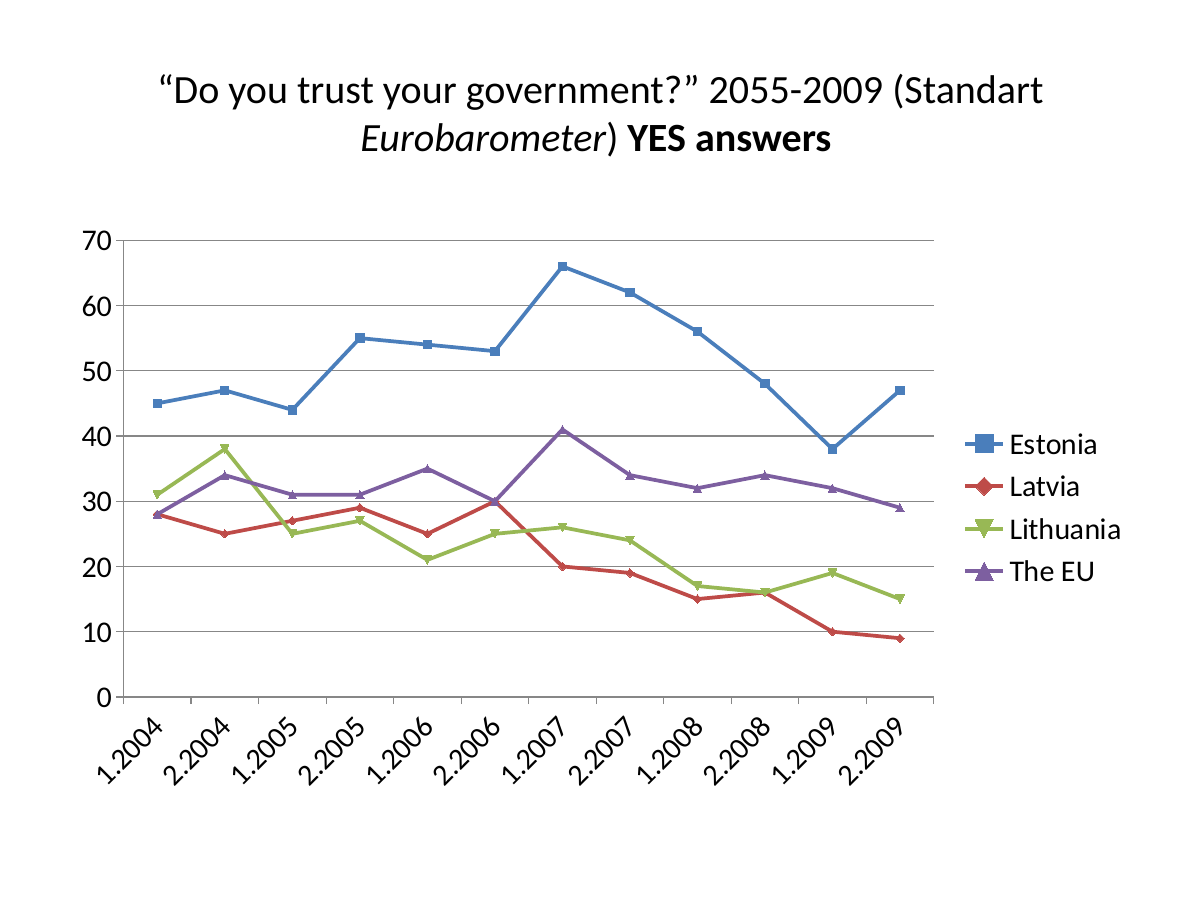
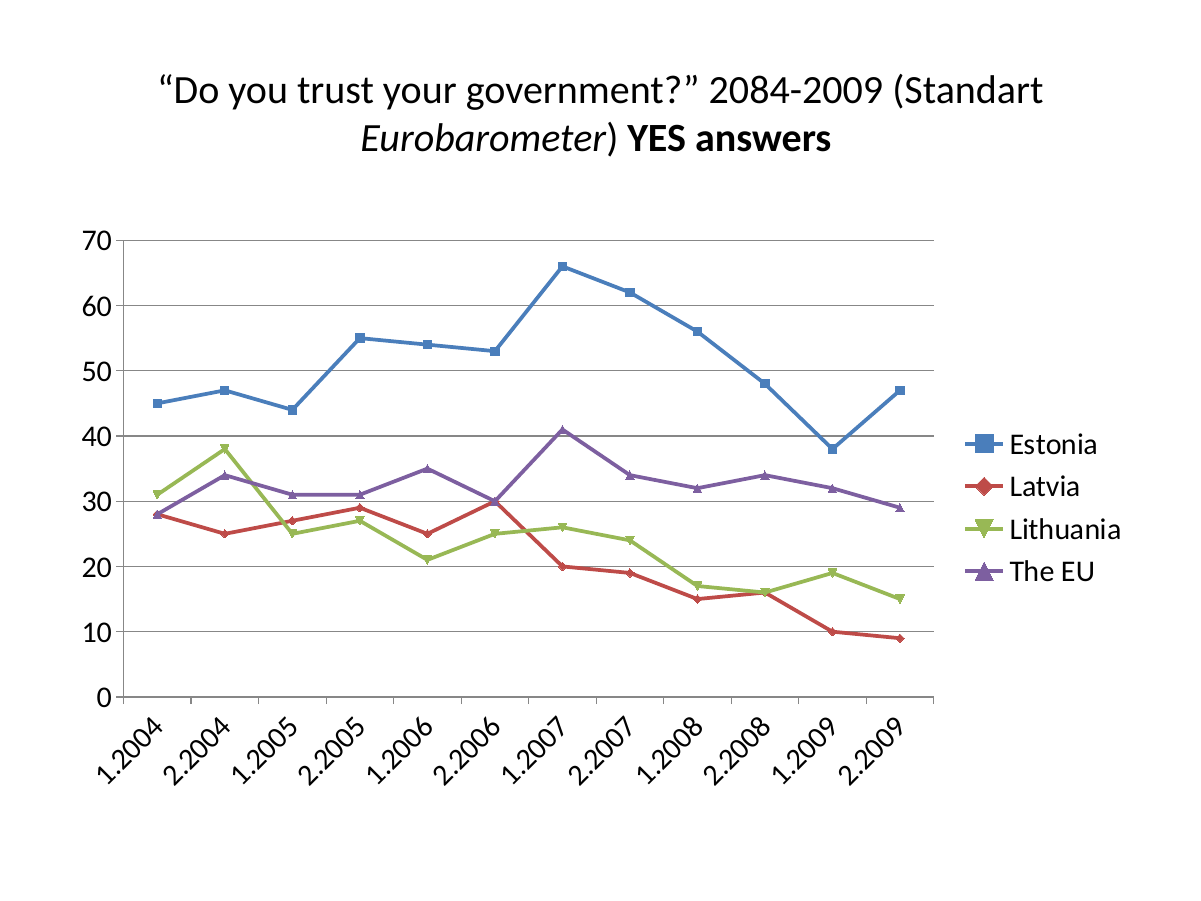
2055-2009: 2055-2009 -> 2084-2009
